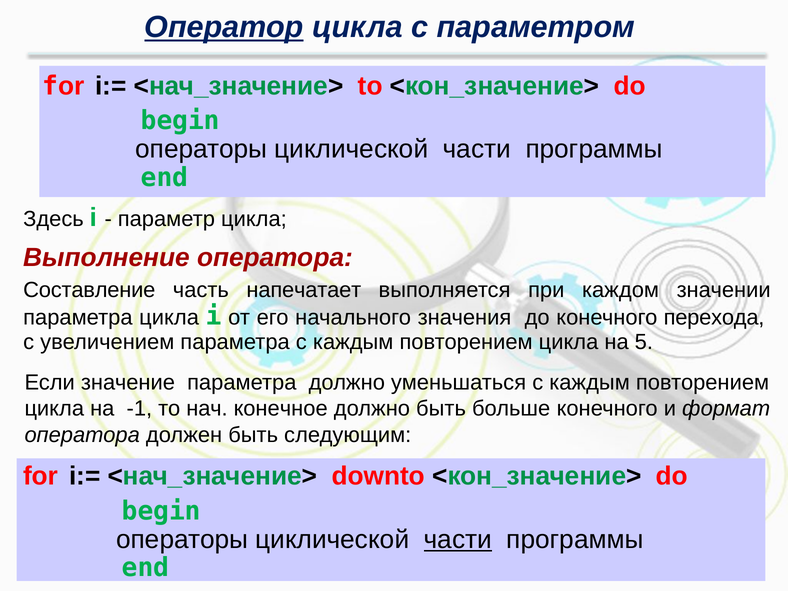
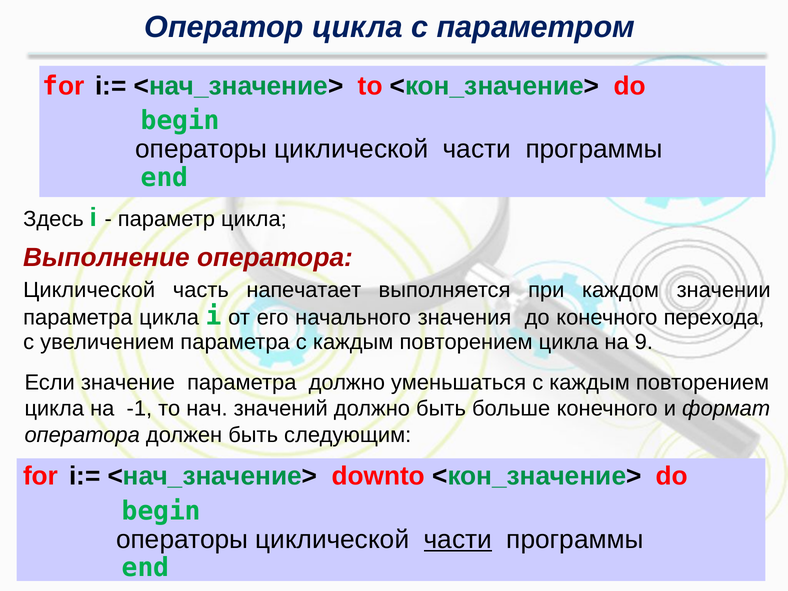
Оператор underline: present -> none
Составление at (89, 290): Составление -> Циклической
5: 5 -> 9
конечное: конечное -> значений
